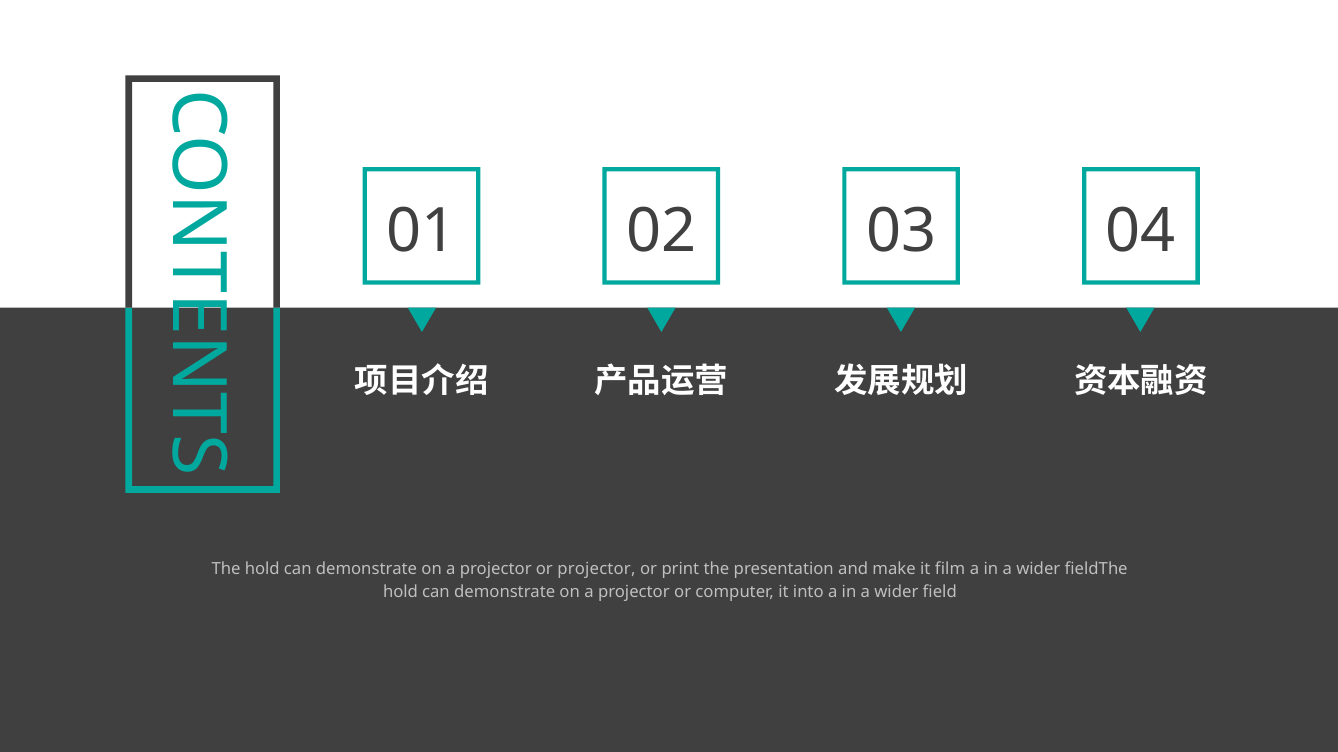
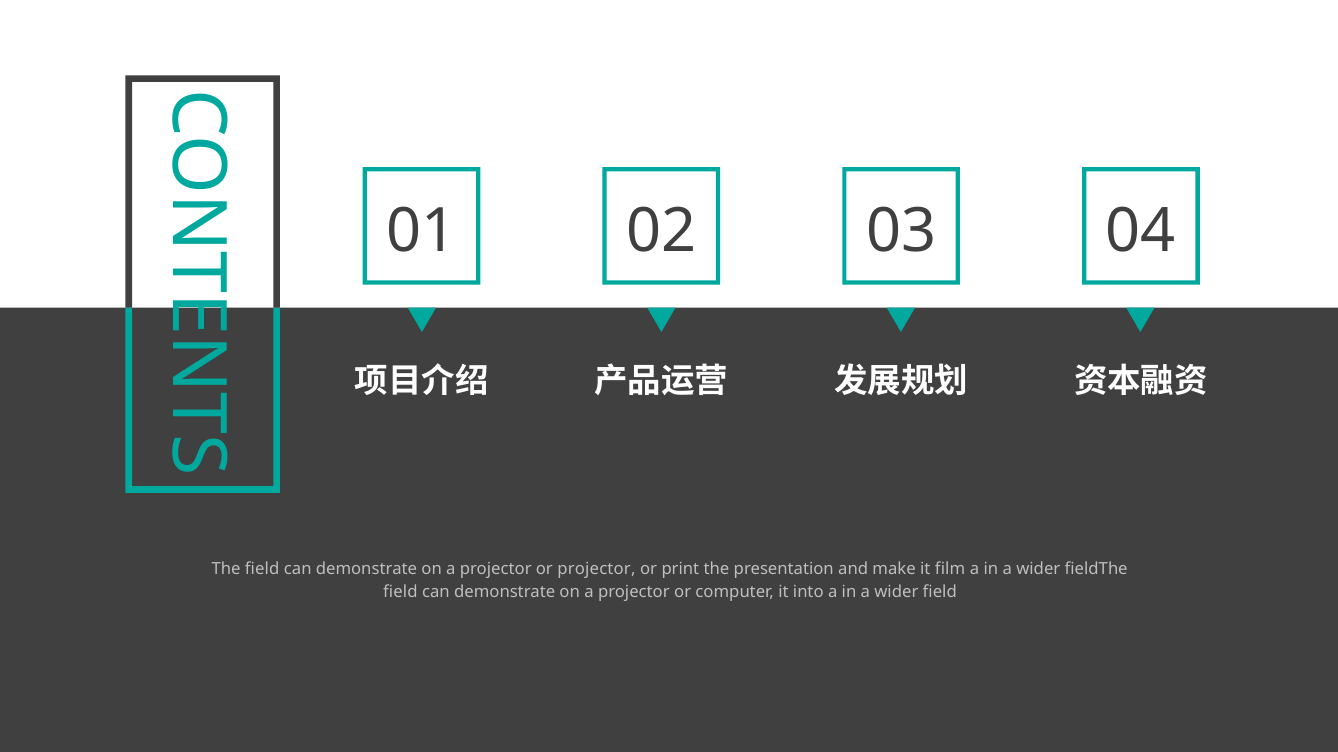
The hold: hold -> field
hold at (400, 592): hold -> field
